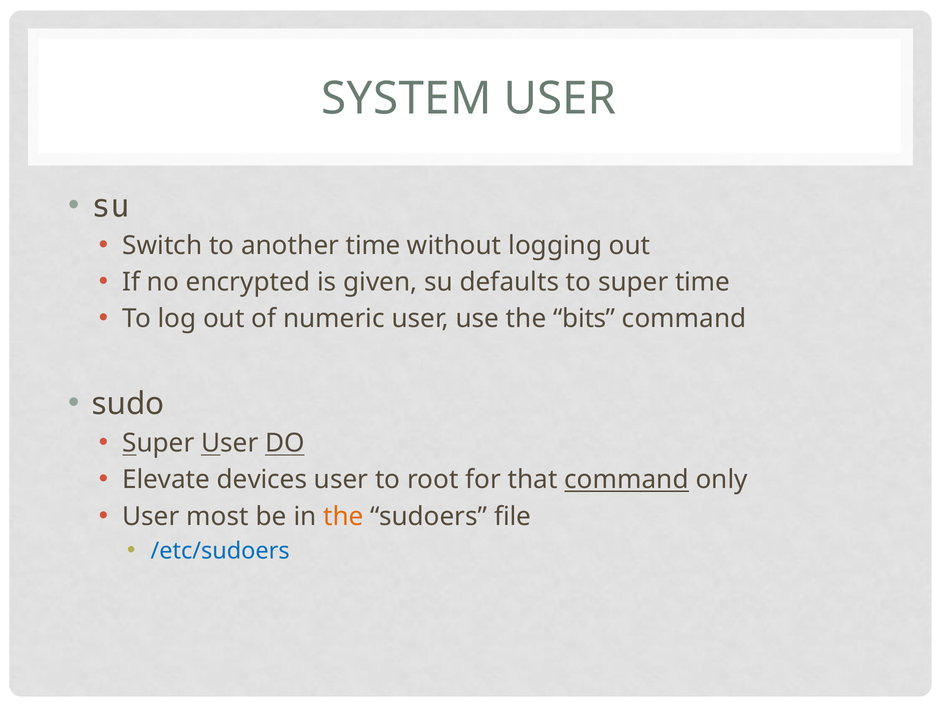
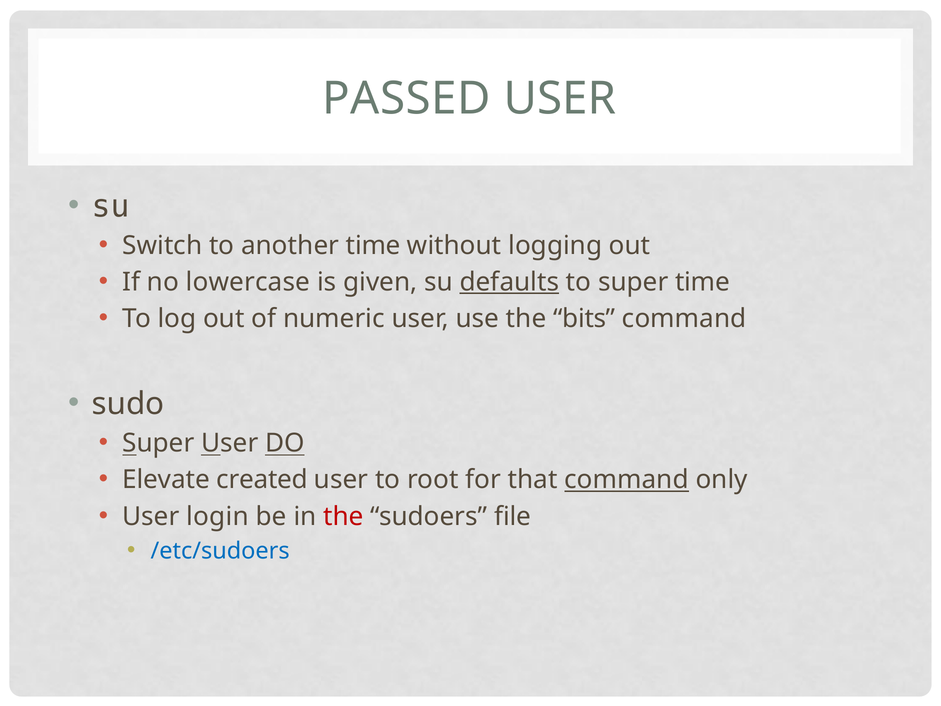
SYSTEM: SYSTEM -> PASSED
encrypted: encrypted -> lowercase
defaults underline: none -> present
devices: devices -> created
most: most -> login
the at (343, 516) colour: orange -> red
